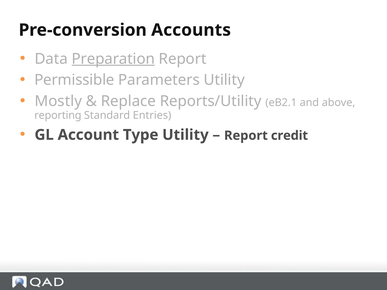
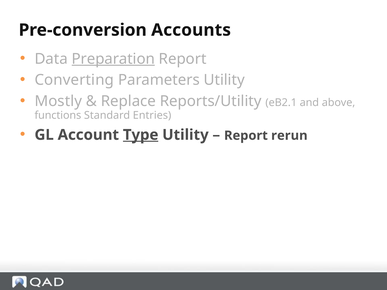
Permissible: Permissible -> Converting
reporting: reporting -> functions
Type underline: none -> present
credit: credit -> rerun
